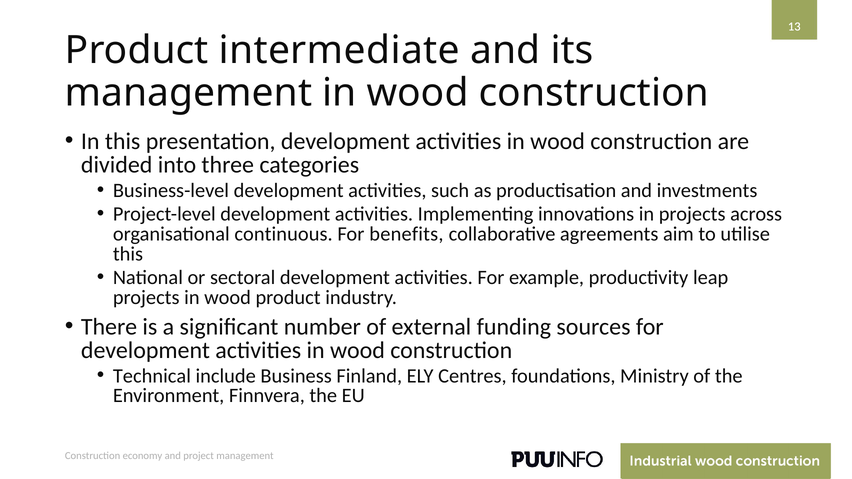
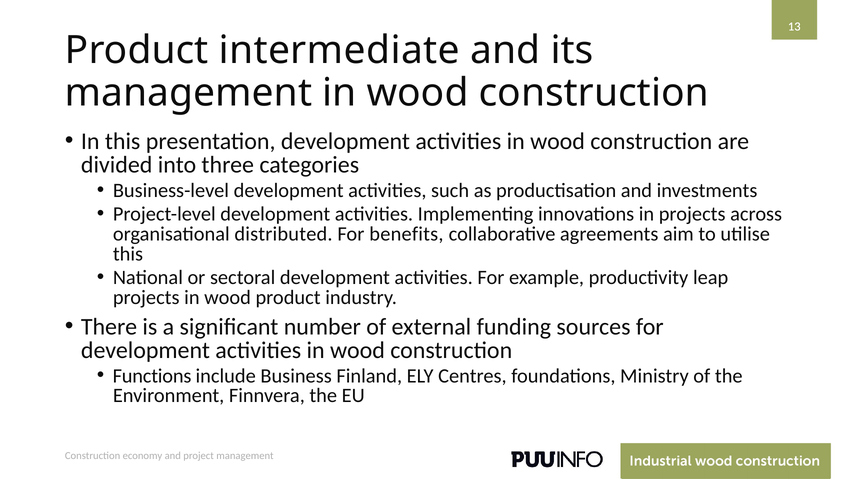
continuous: continuous -> distributed
Technical: Technical -> Functions
